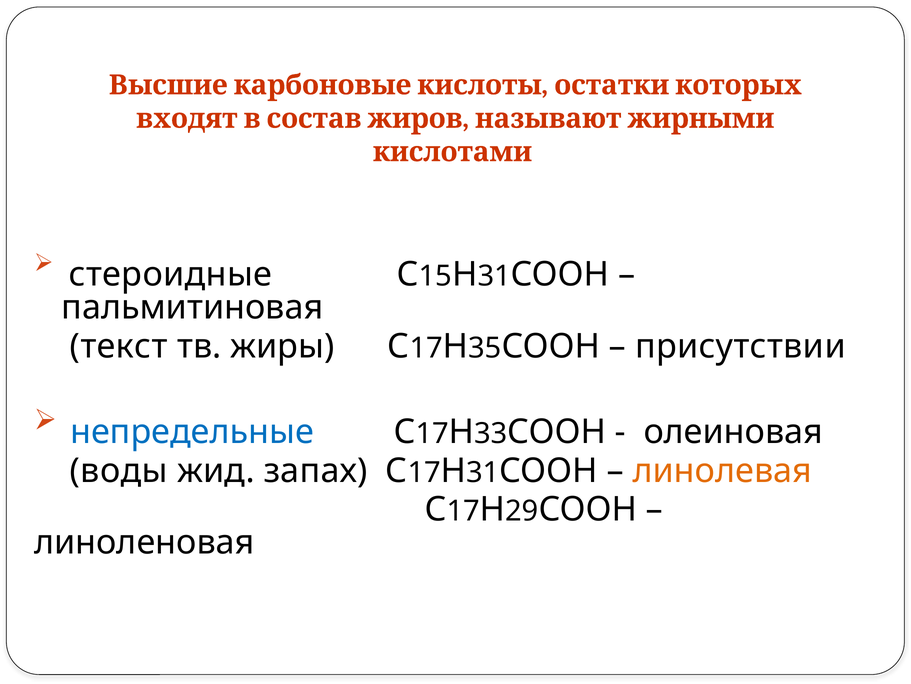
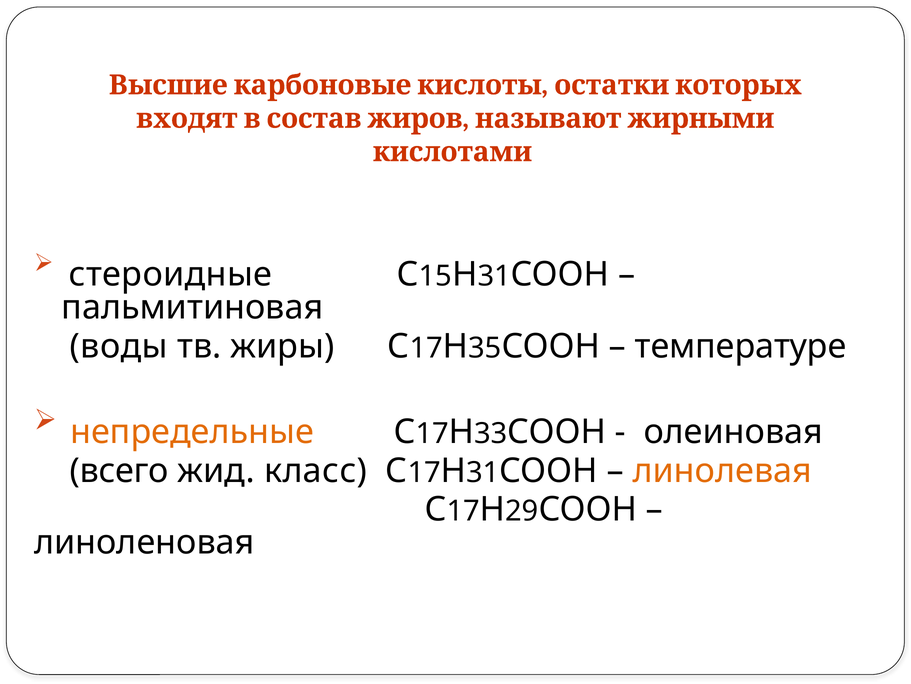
текст: текст -> воды
присутствии: присутствии -> температуре
непредельные colour: blue -> orange
воды: воды -> всего
запах: запах -> класс
